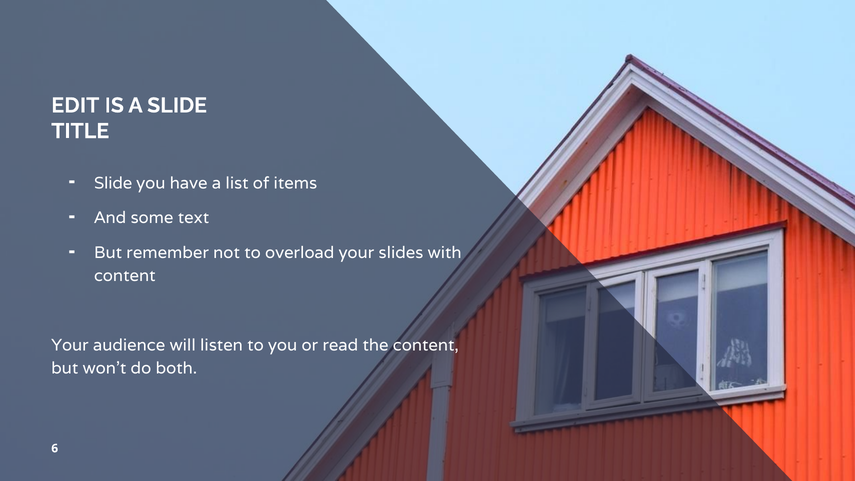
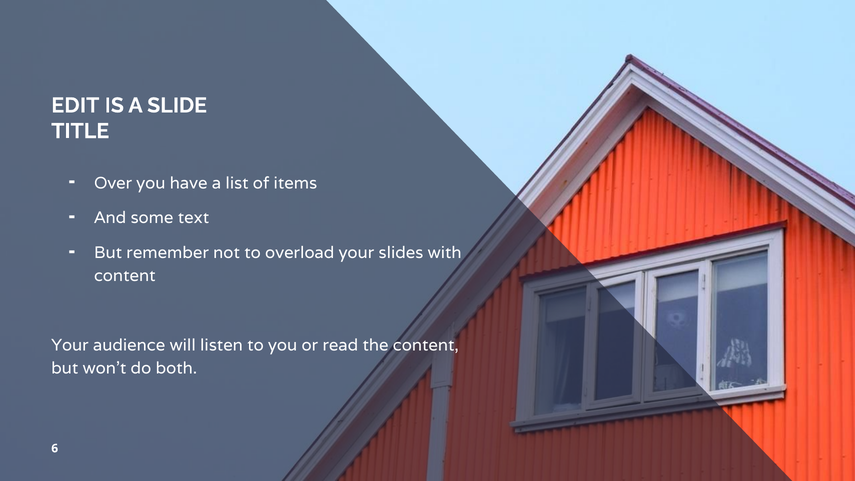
Slide at (113, 183): Slide -> Over
